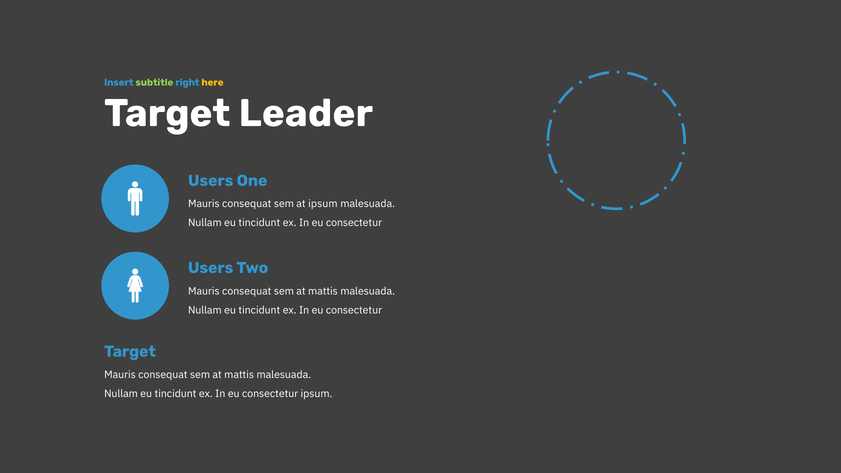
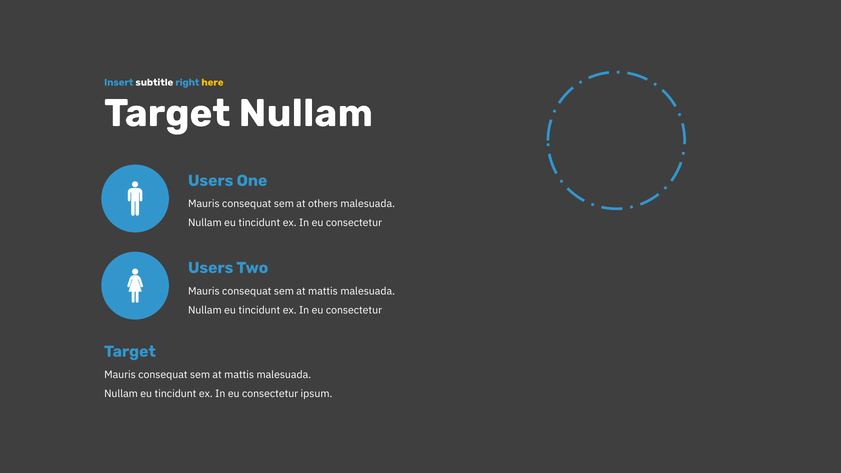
subtitle colour: light green -> white
Target Leader: Leader -> Nullam
at ipsum: ipsum -> others
